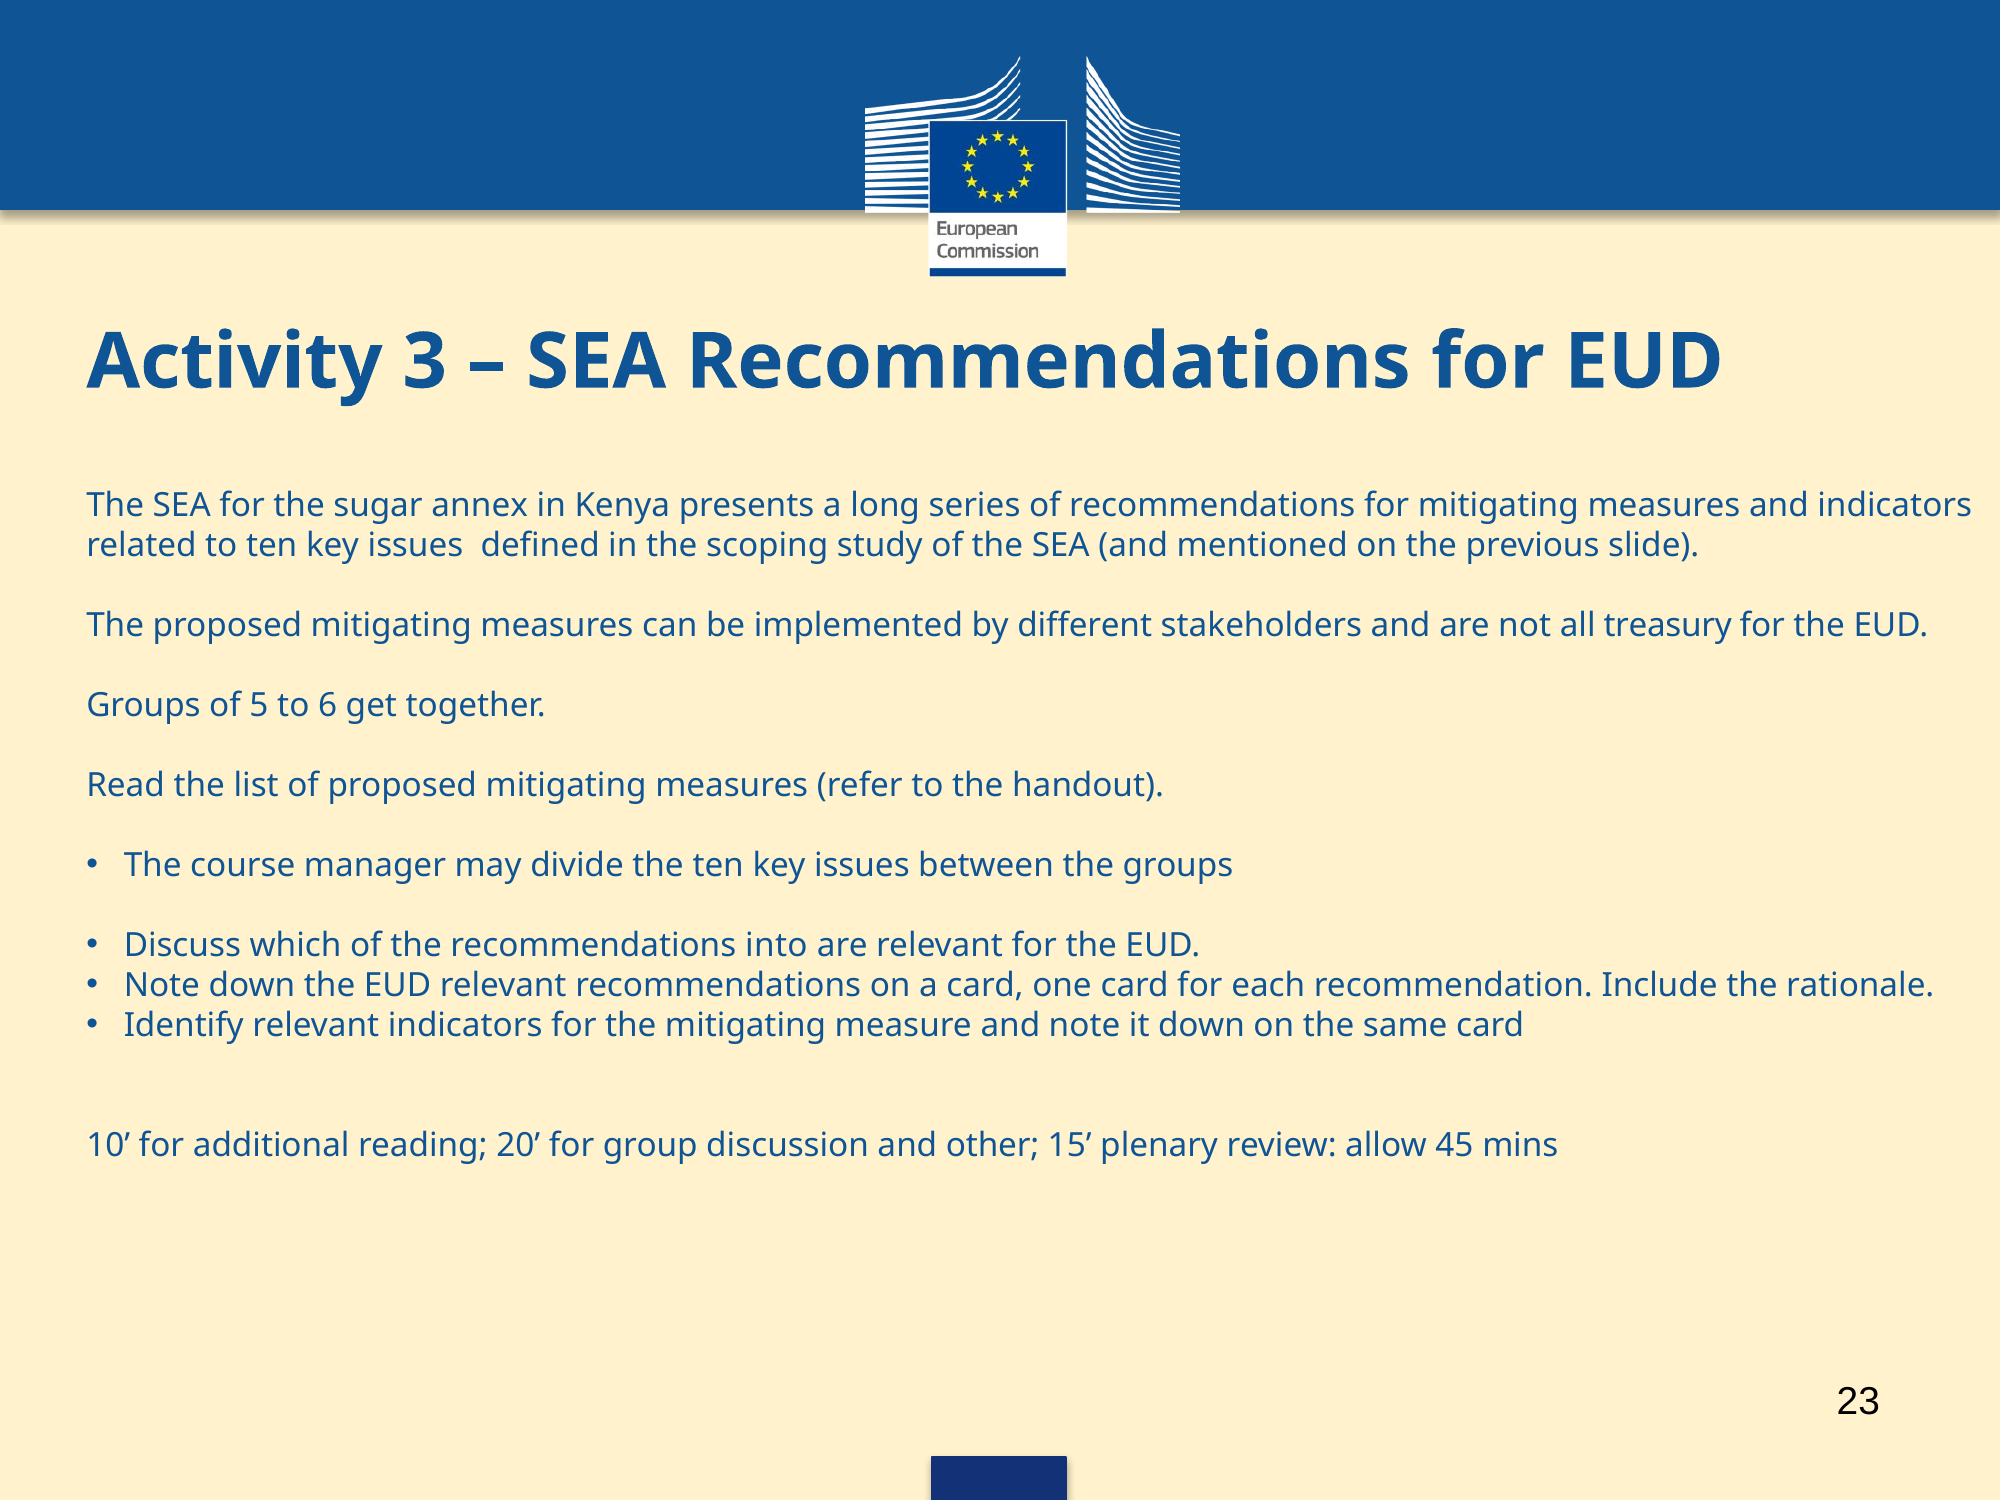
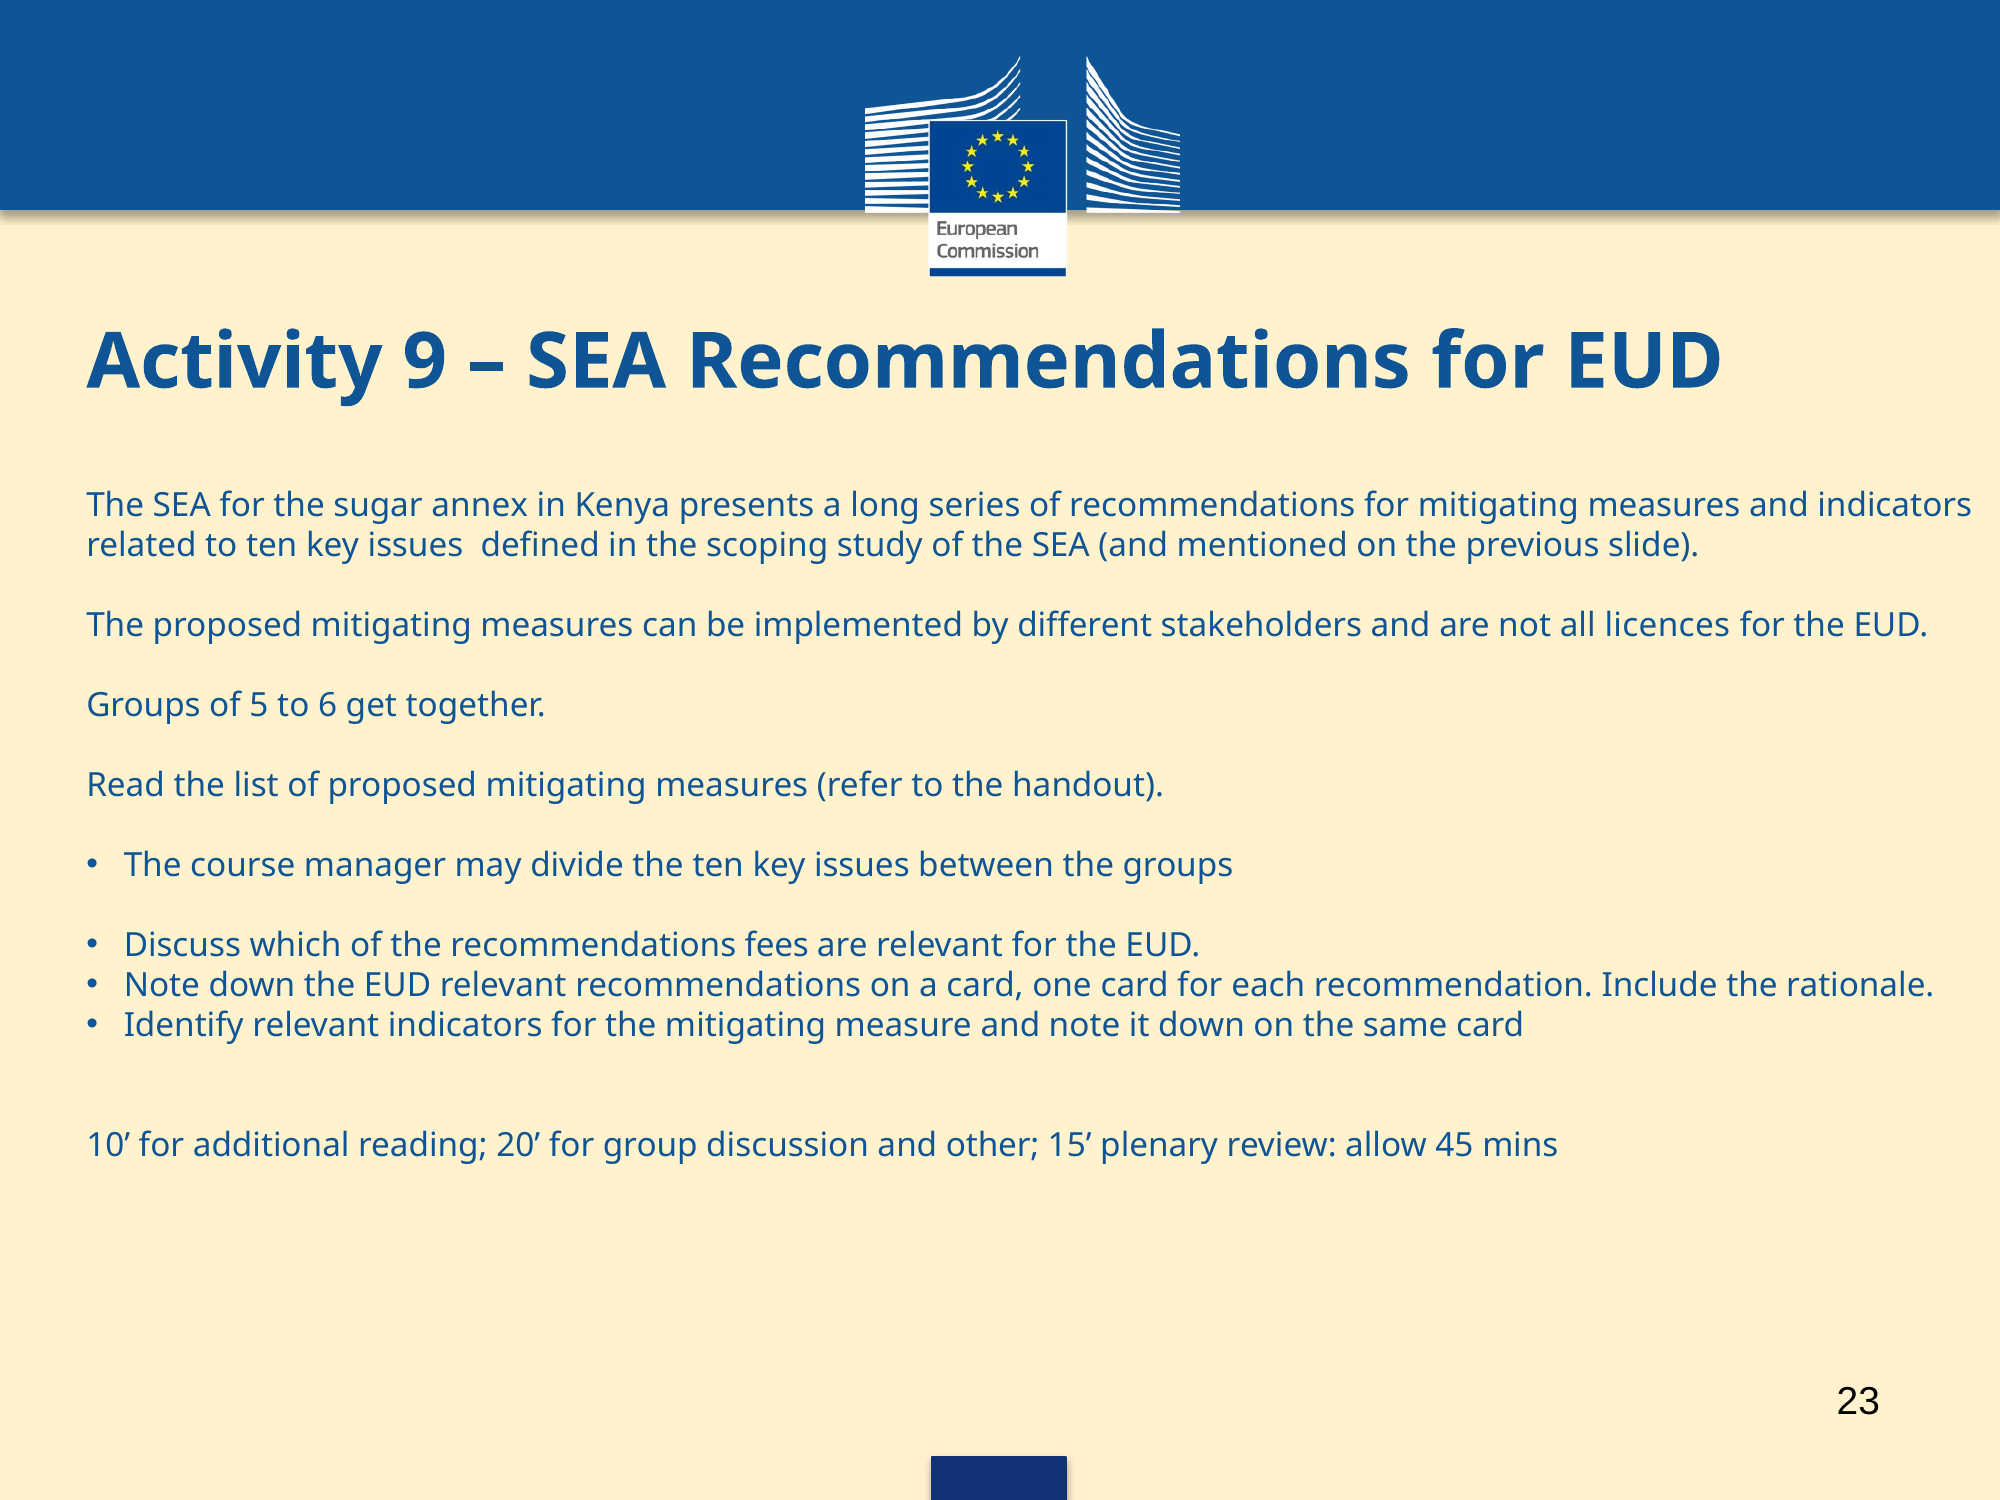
3: 3 -> 9
treasury: treasury -> licences
into: into -> fees
